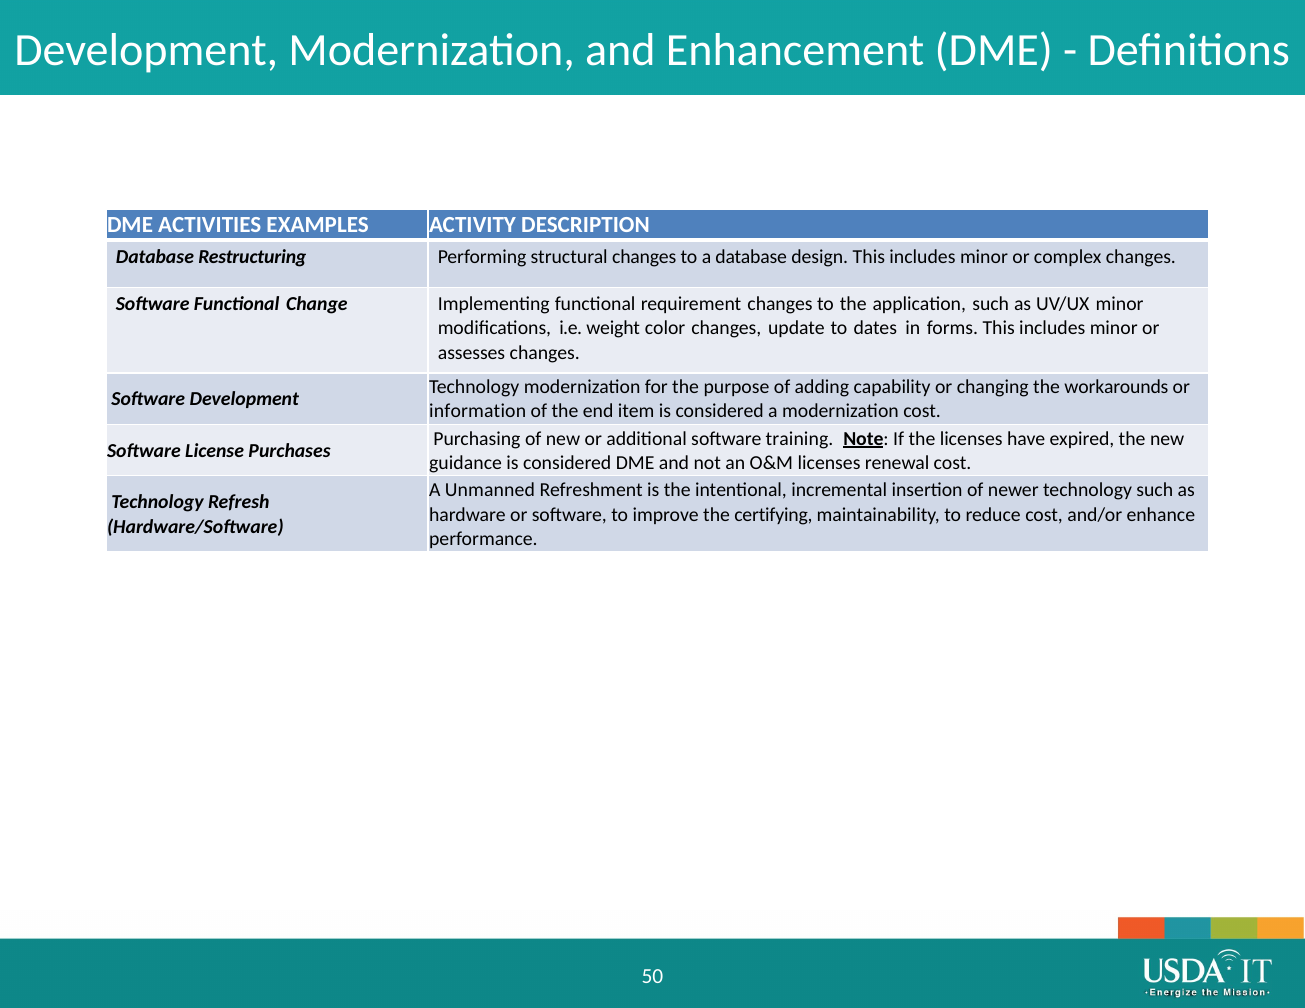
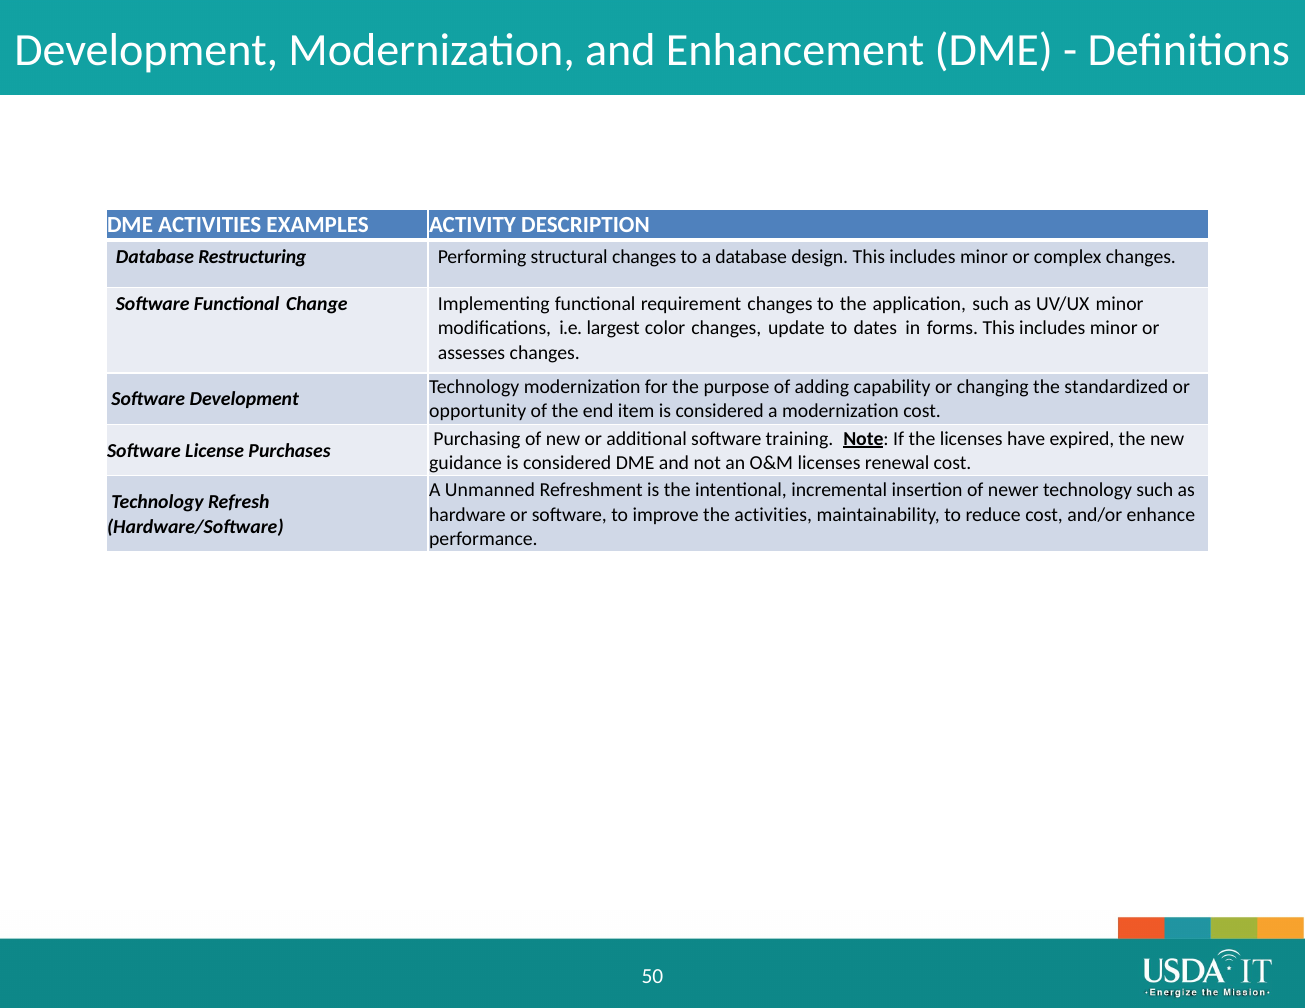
weight: weight -> largest
workarounds: workarounds -> standardized
information: information -> opportunity
the certifying: certifying -> activities
